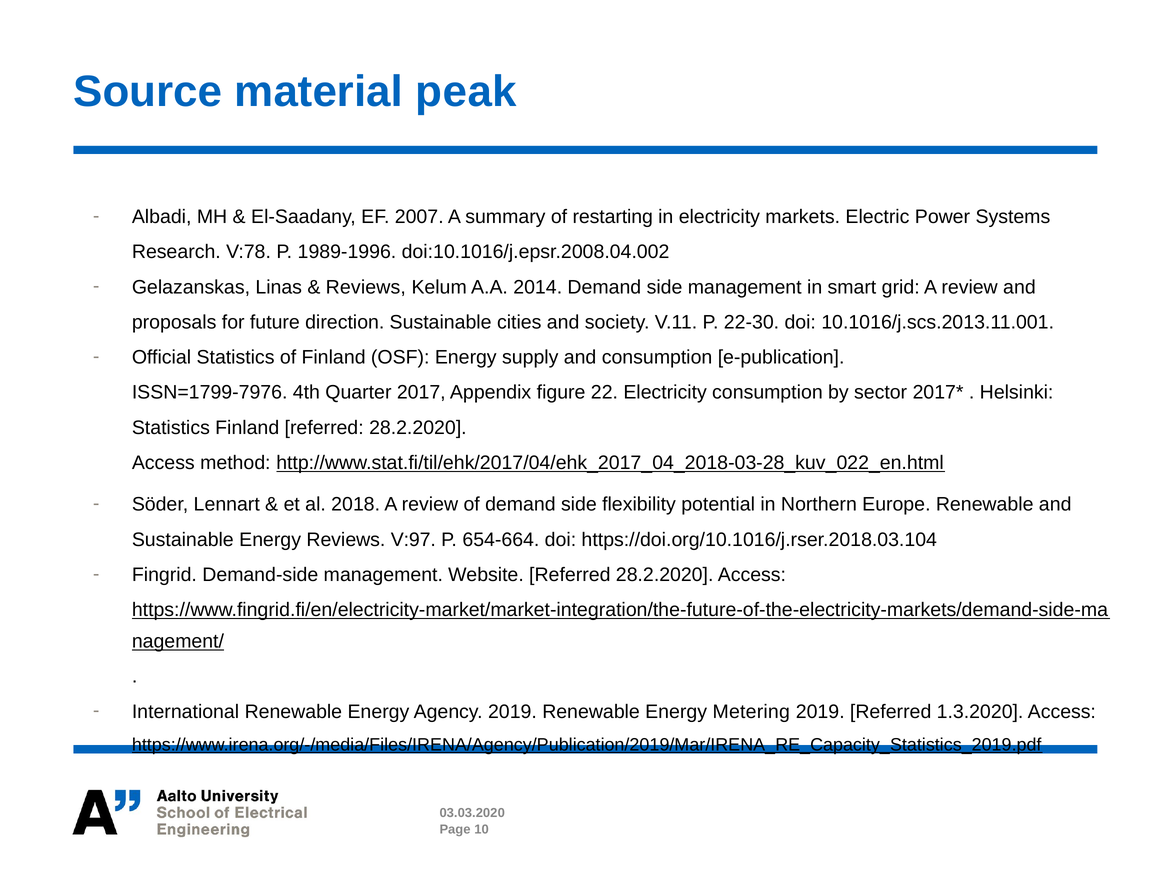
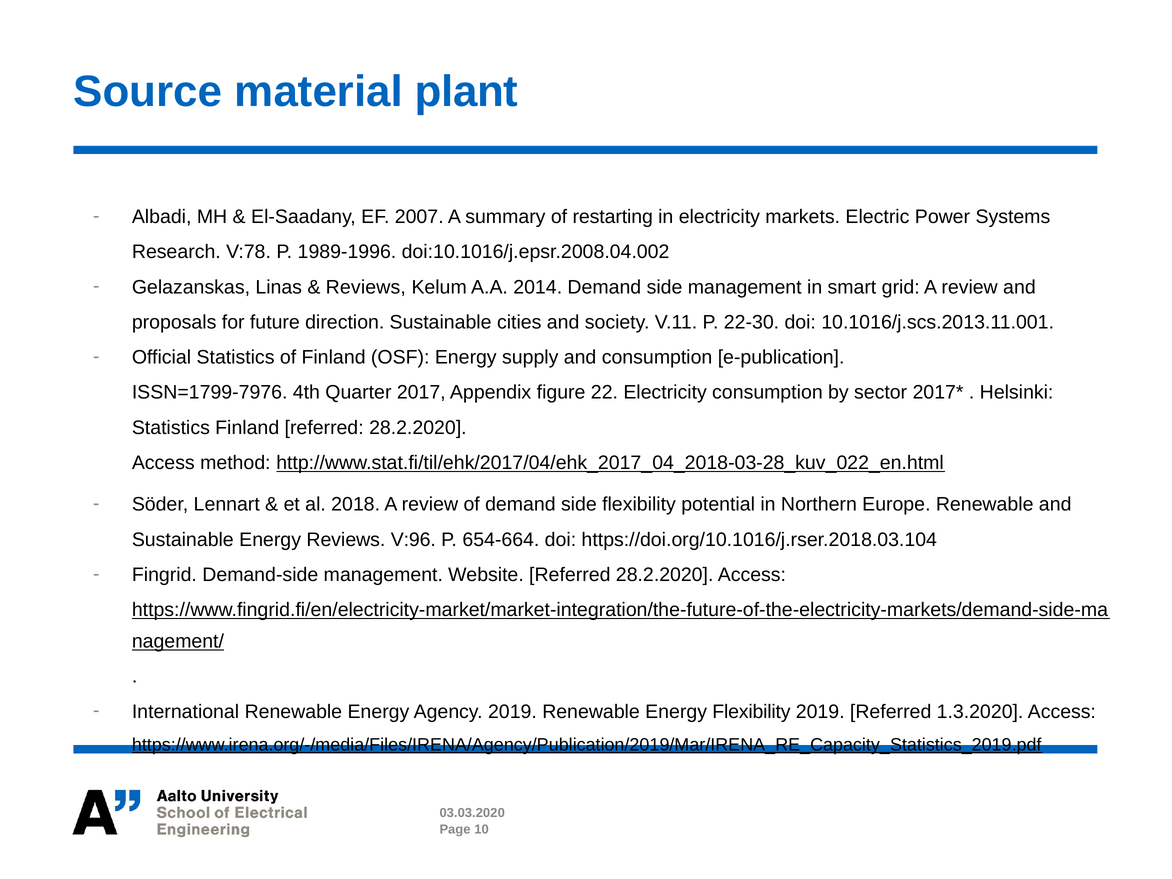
peak: peak -> plant
V:97: V:97 -> V:96
Energy Metering: Metering -> Flexibility
